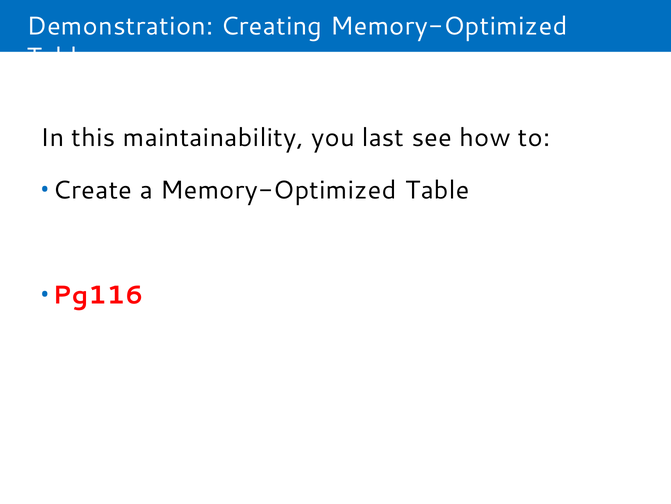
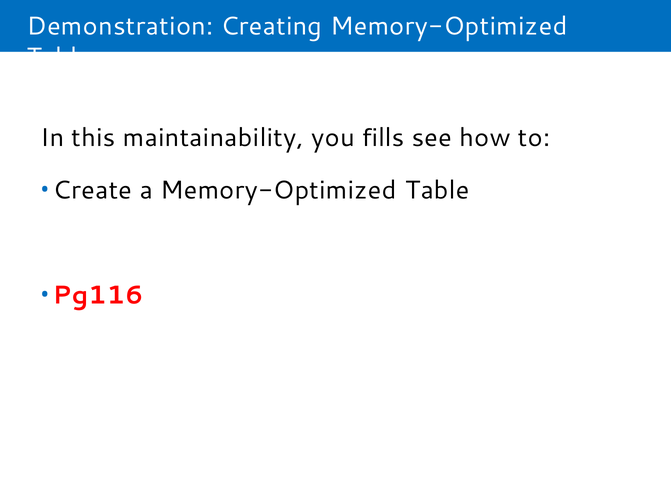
last: last -> fills
